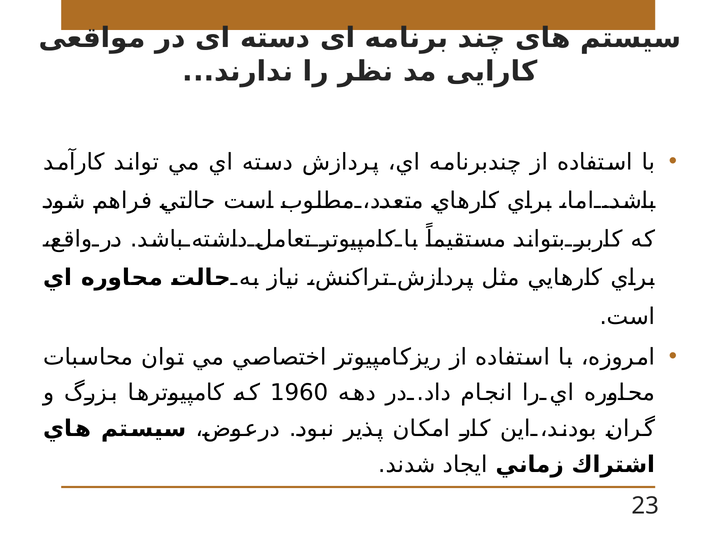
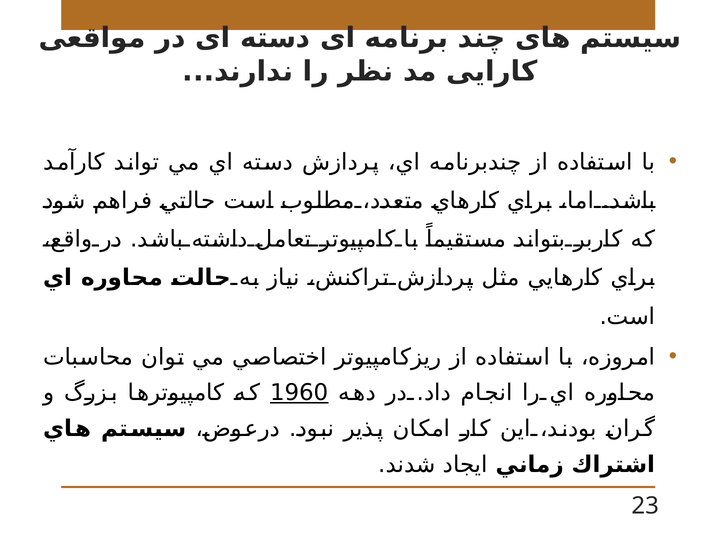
1960 underline: none -> present
